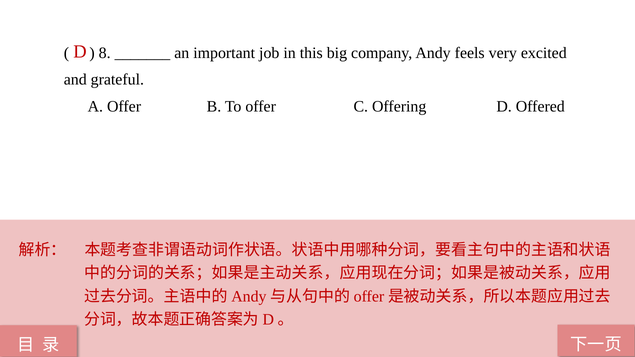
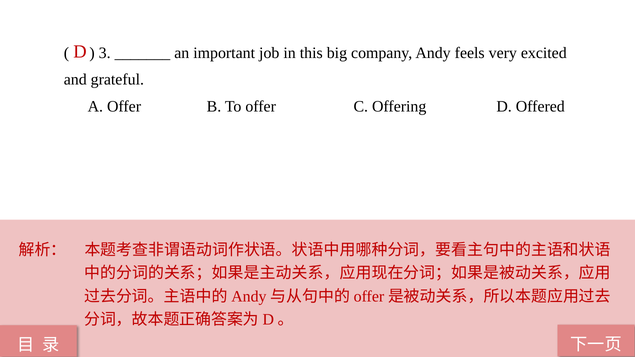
8: 8 -> 3
